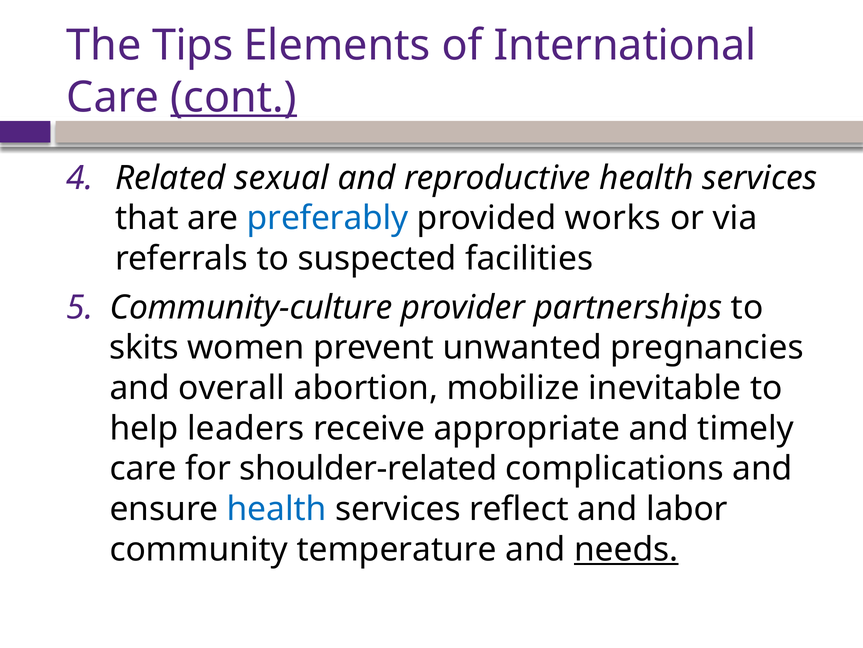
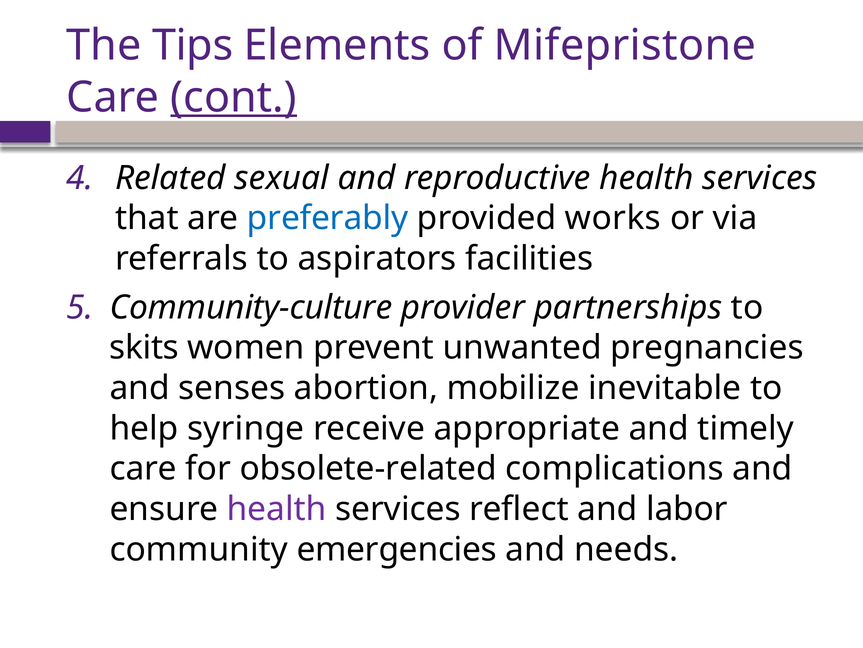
International: International -> Mifepristone
suspected: suspected -> aspirators
overall: overall -> senses
leaders: leaders -> syringe
shoulder-related: shoulder-related -> obsolete-related
health at (277, 509) colour: blue -> purple
temperature: temperature -> emergencies
needs underline: present -> none
